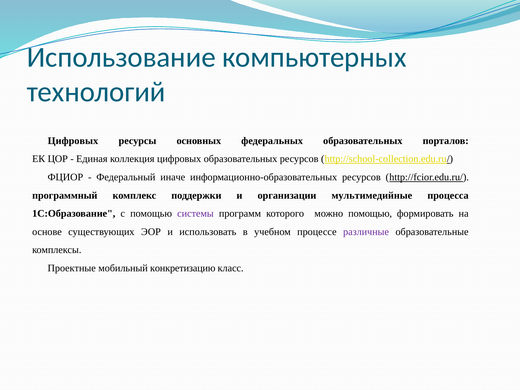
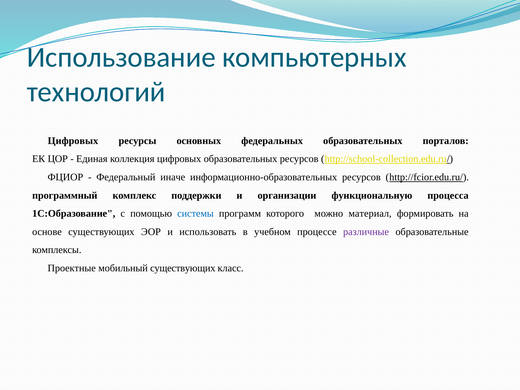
мультимедийные: мультимедийные -> функциональную
системы colour: purple -> blue
можно помощью: помощью -> материал
мобильный конкретизацию: конкретизацию -> существующих
